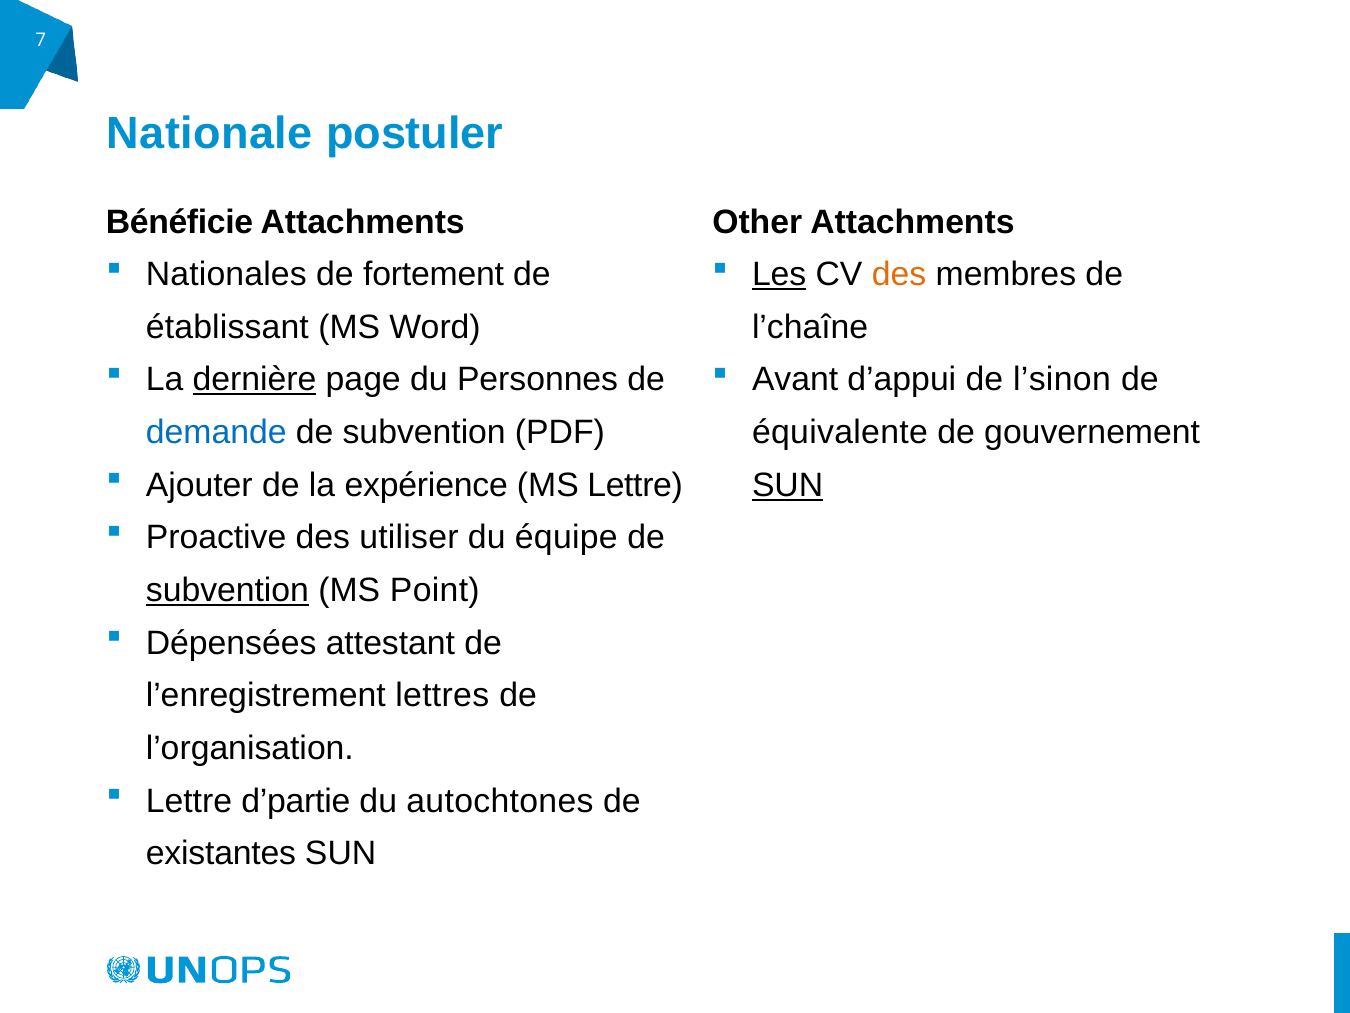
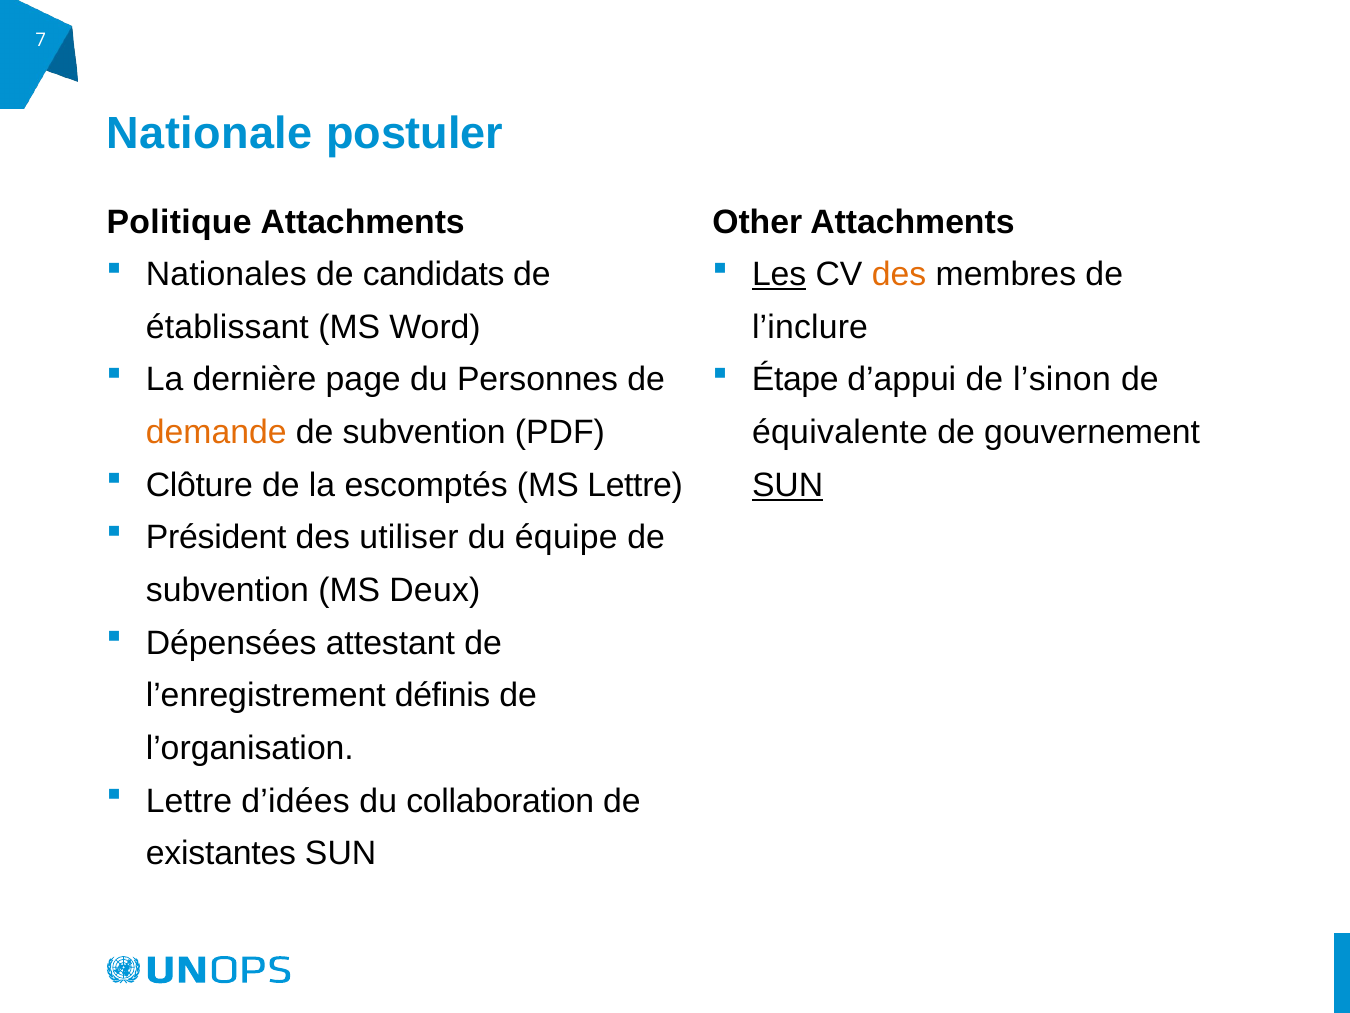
Bénéficie: Bénéficie -> Politique
fortement: fortement -> candidats
l’chaîne: l’chaîne -> l’inclure
dernière underline: present -> none
Avant: Avant -> Étape
demande colour: blue -> orange
Ajouter: Ajouter -> Clôture
expérience: expérience -> escomptés
Proactive: Proactive -> Président
subvention at (227, 590) underline: present -> none
Point: Point -> Deux
lettres: lettres -> définis
d’partie: d’partie -> d’idées
autochtones: autochtones -> collaboration
